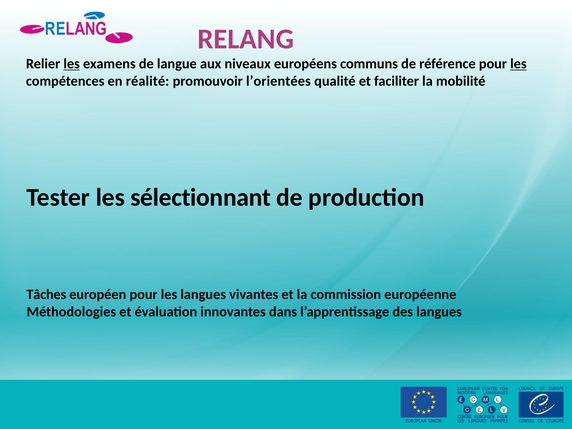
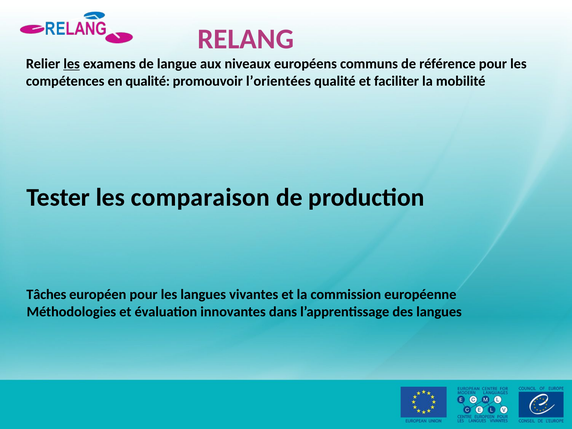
les at (518, 64) underline: present -> none
en réalité: réalité -> qualité
sélectionnant: sélectionnant -> comparaison
